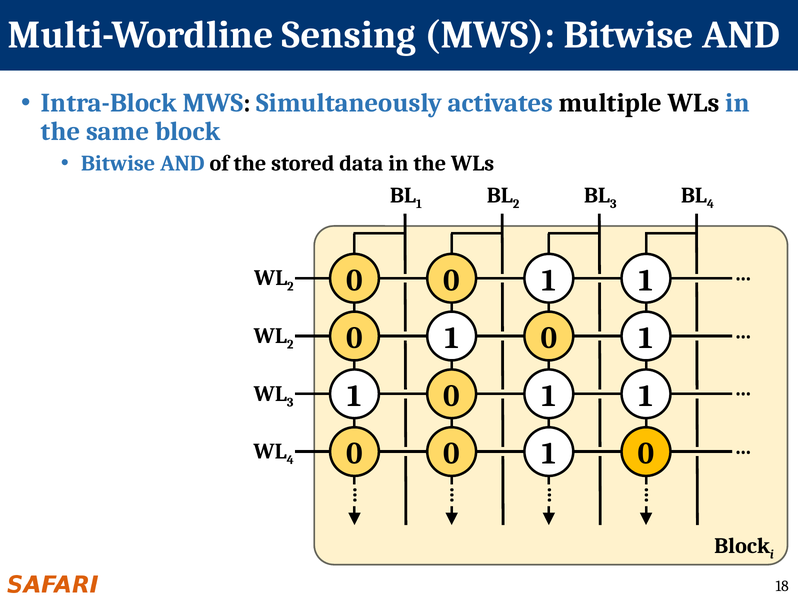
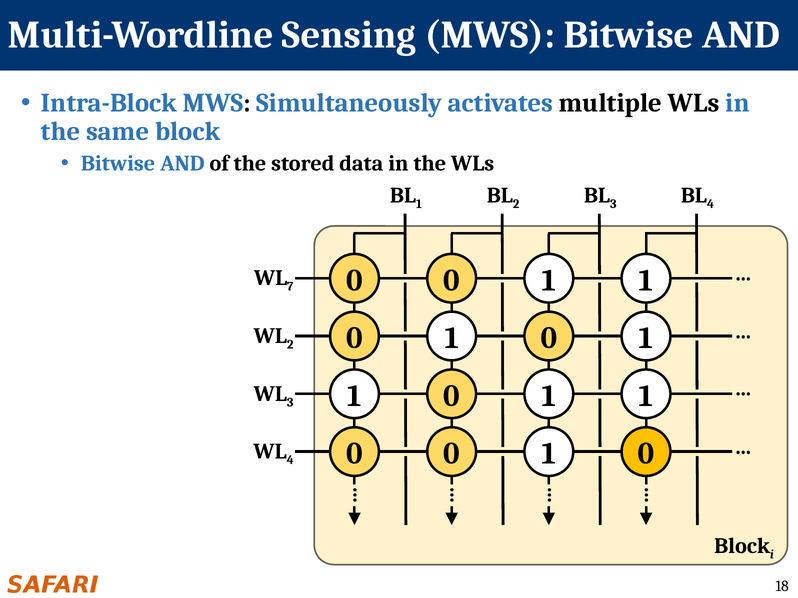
2 at (290, 287): 2 -> 7
